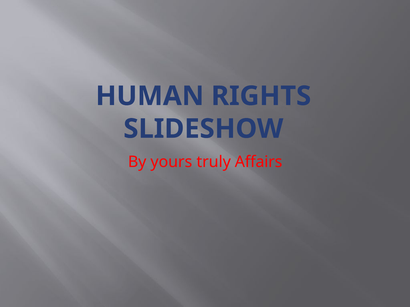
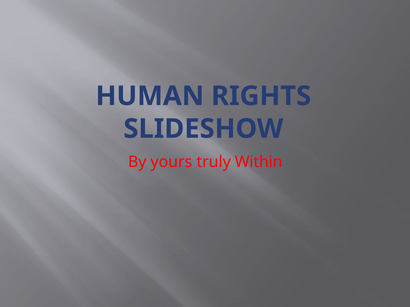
Affairs: Affairs -> Within
